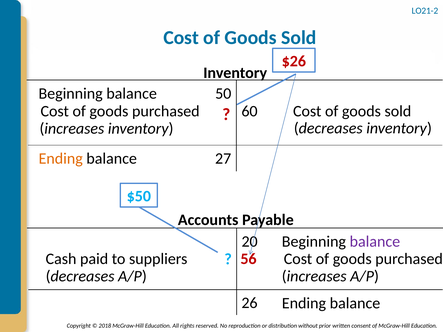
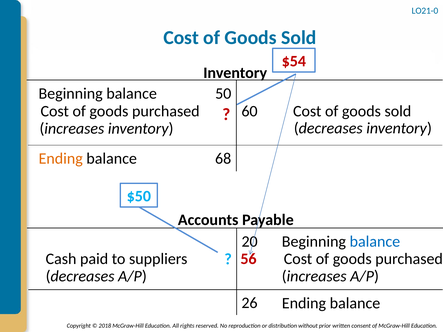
LO21-2: LO21-2 -> LO21-0
$26: $26 -> $54
27: 27 -> 68
balance at (375, 242) colour: purple -> blue
